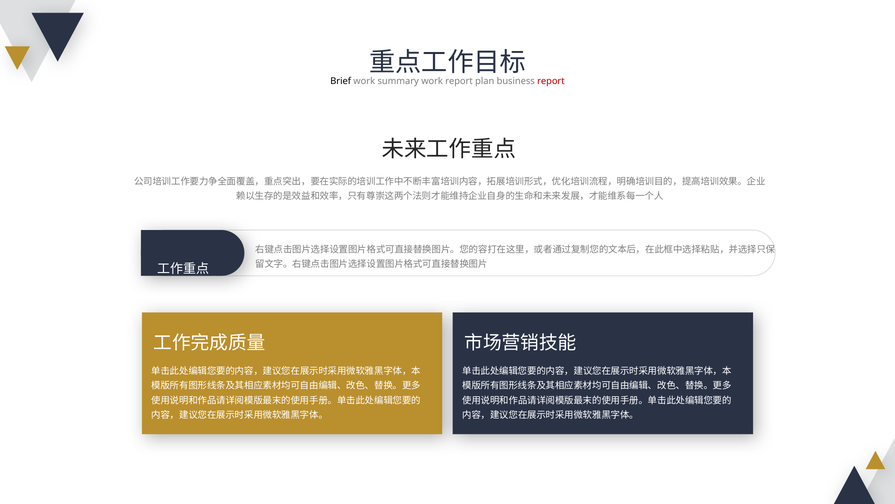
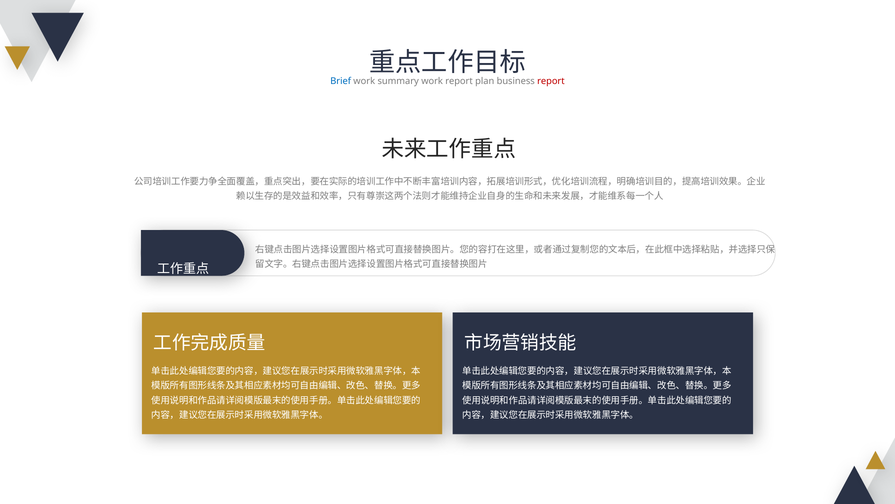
Brief colour: black -> blue
